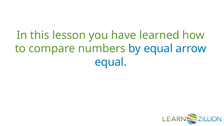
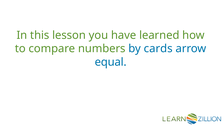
by equal: equal -> cards
